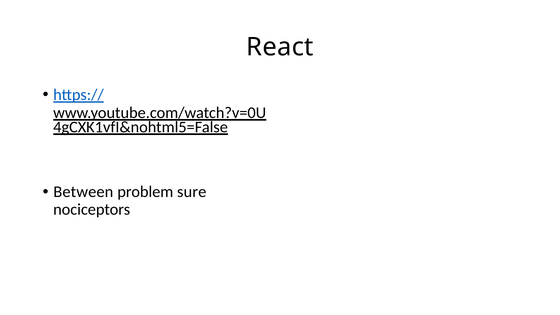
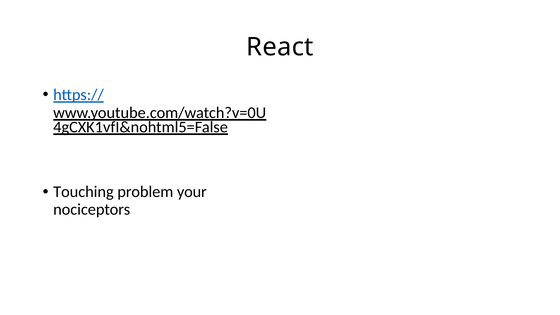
Between: Between -> Touching
sure: sure -> your
